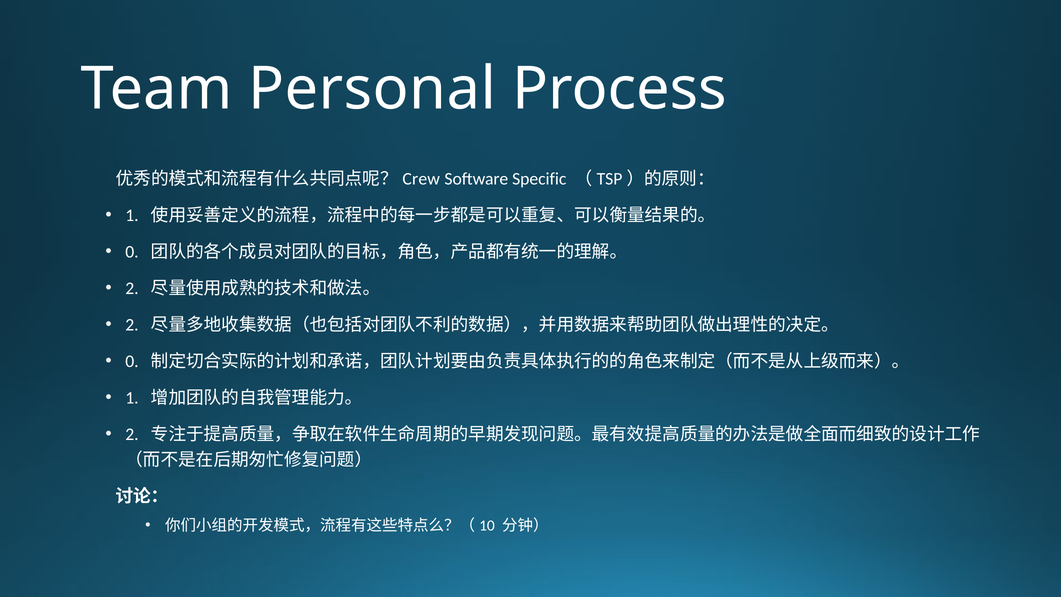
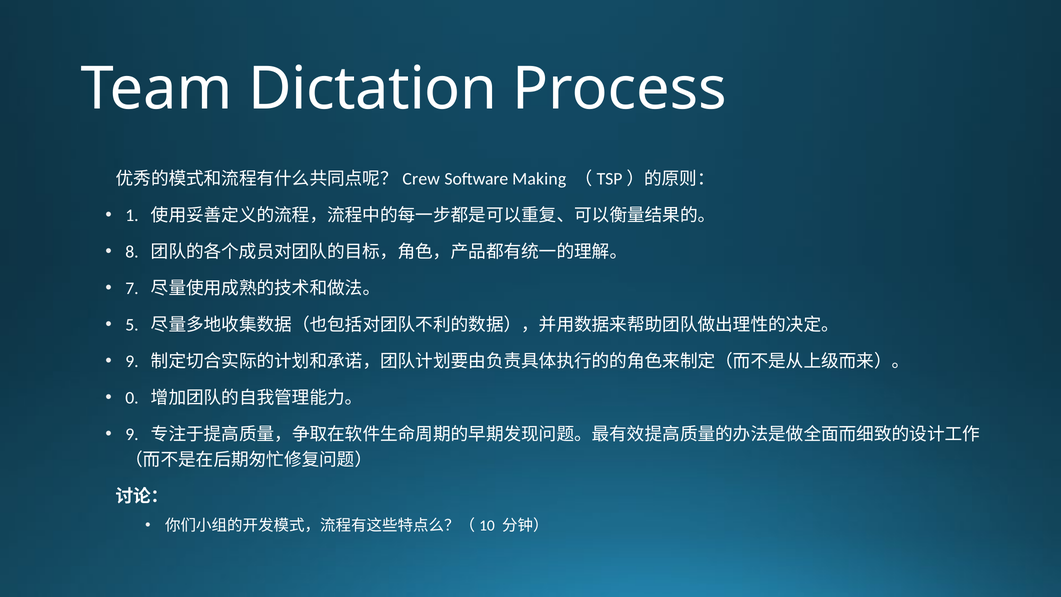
Personal: Personal -> Dictation
Specific: Specific -> Making
0 at (132, 252): 0 -> 8
2 at (132, 288): 2 -> 7
2 at (132, 325): 2 -> 5
0 at (132, 361): 0 -> 9
1 at (132, 398): 1 -> 0
2 at (132, 434): 2 -> 9
